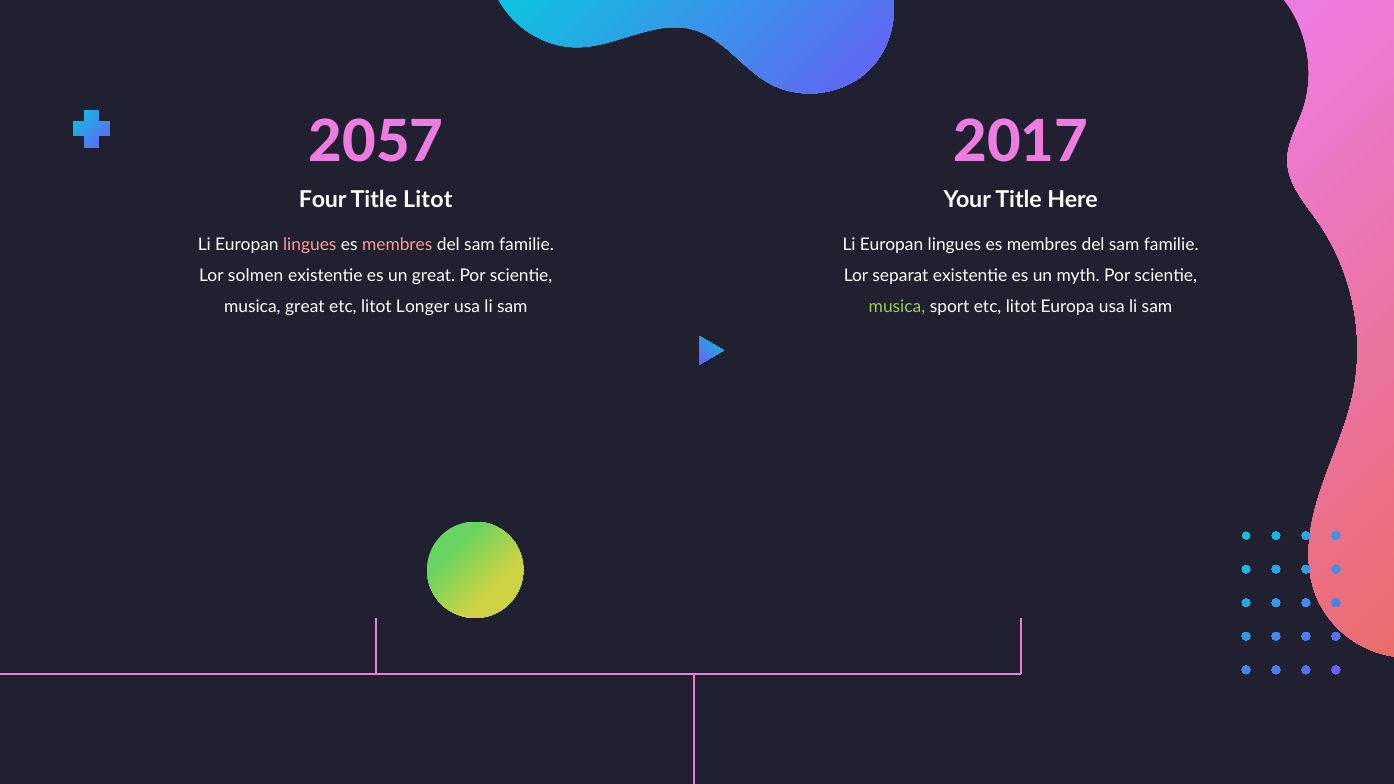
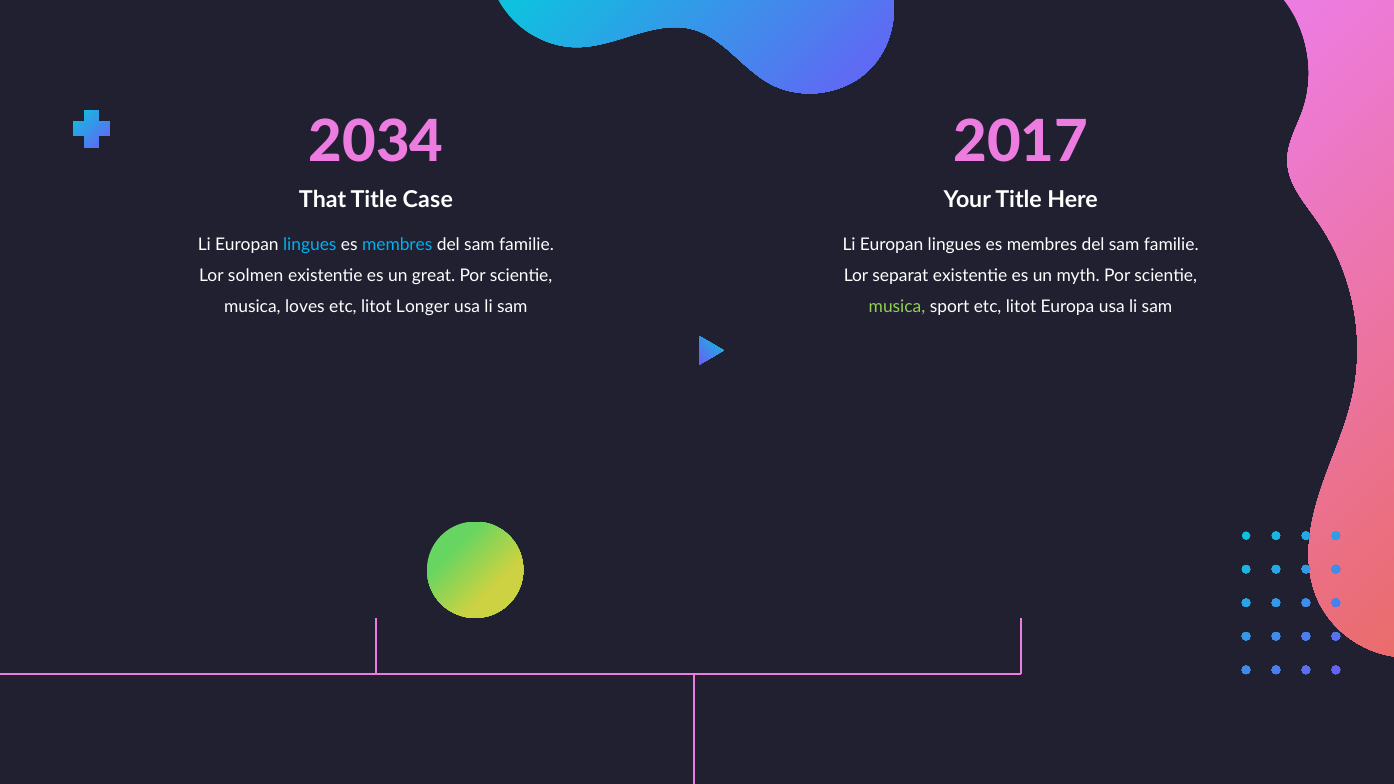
2057: 2057 -> 2034
Four: Four -> That
Title Litot: Litot -> Case
lingues at (310, 244) colour: pink -> light blue
membres at (397, 244) colour: pink -> light blue
musica great: great -> loves
